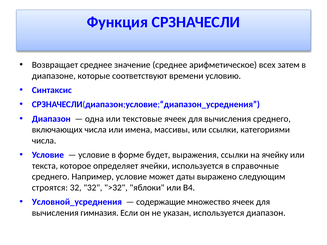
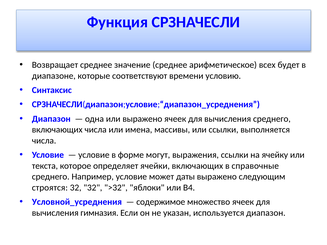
затем: затем -> будет
или текстовые: текстовые -> выражено
категориями: категориями -> выполняется
будет: будет -> могут
ячейки используется: используется -> включающих
содержащие: содержащие -> содержимое
